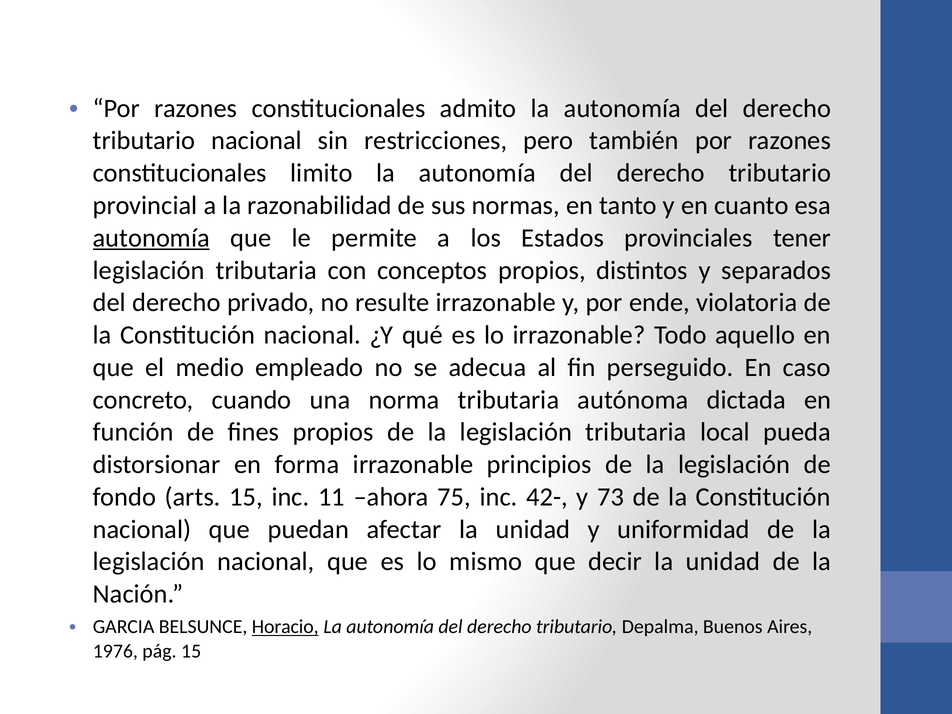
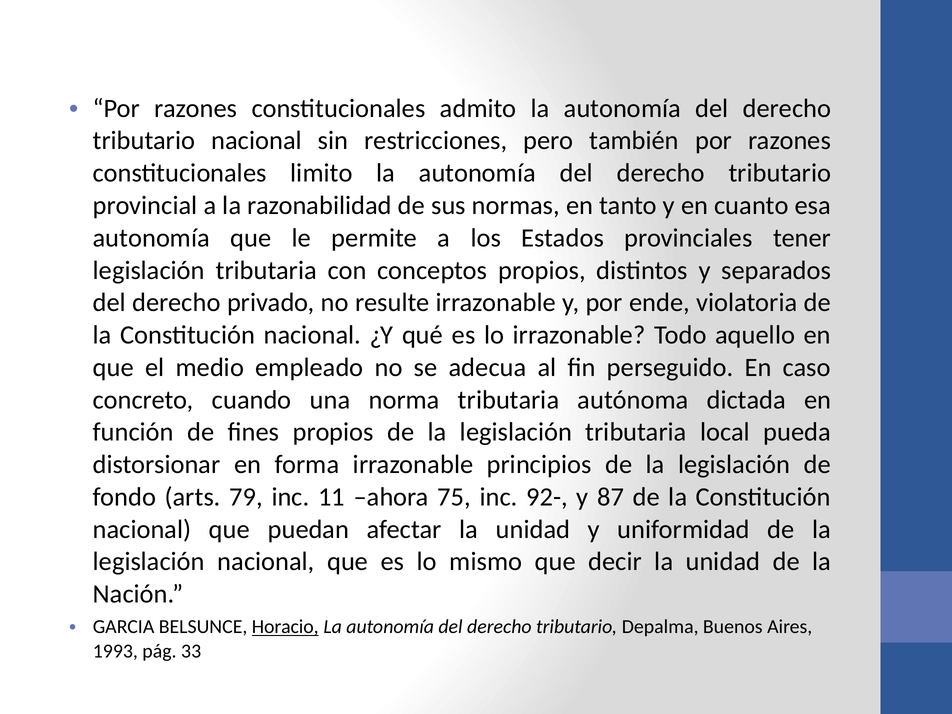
autonomía at (151, 238) underline: present -> none
arts 15: 15 -> 79
42-: 42- -> 92-
73: 73 -> 87
1976: 1976 -> 1993
pág 15: 15 -> 33
